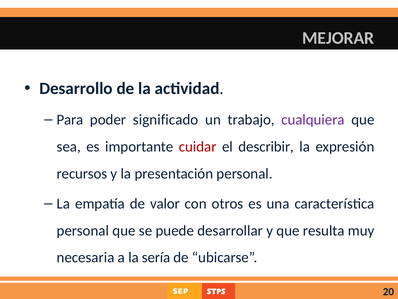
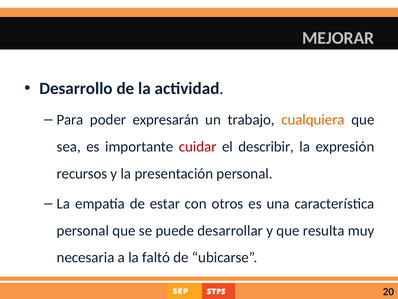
significado: significado -> expresarán
cualquiera colour: purple -> orange
valor: valor -> estar
sería: sería -> faltó
